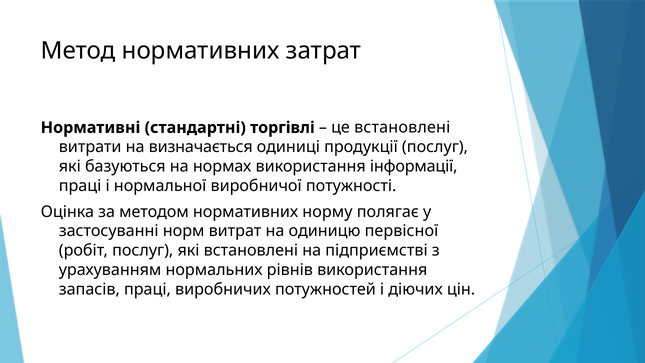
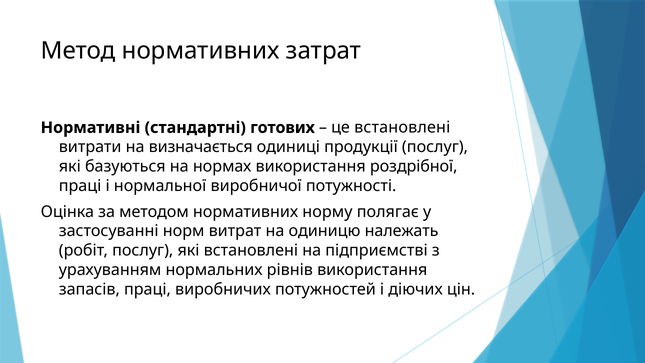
торгiвлi: торгiвлi -> готових
інформації: інформації -> роздрібної
первiсної: первiсної -> належать
